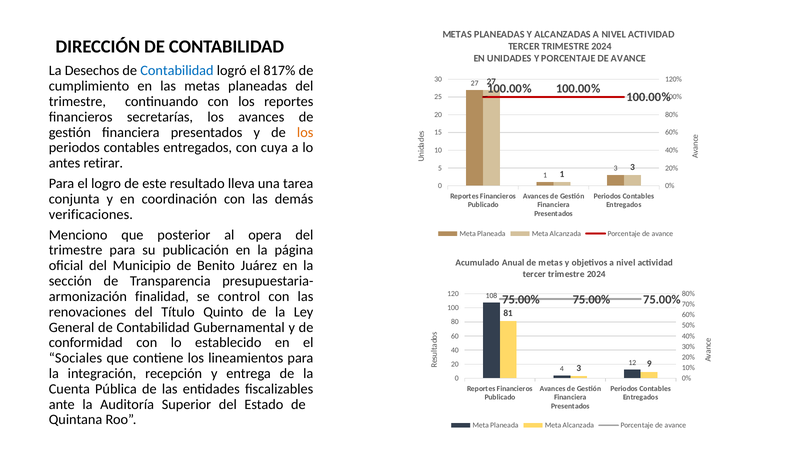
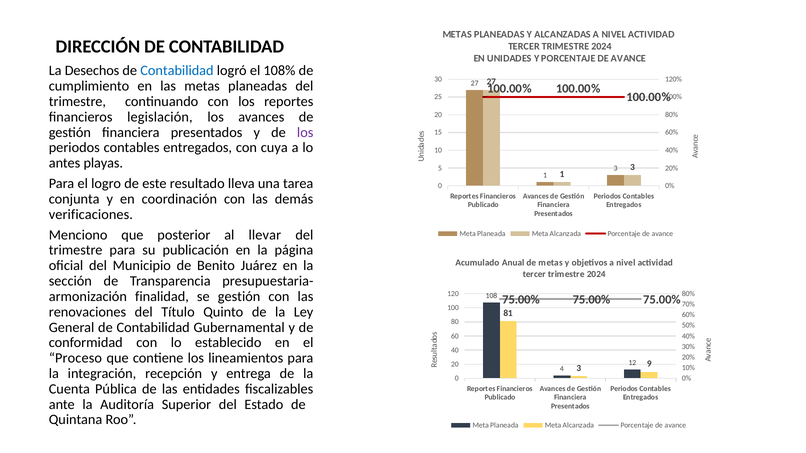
817%: 817% -> 108%
secretarías: secretarías -> legislación
los at (305, 132) colour: orange -> purple
retirar: retirar -> playas
opera: opera -> llevar
se control: control -> gestión
Sociales: Sociales -> Proceso
